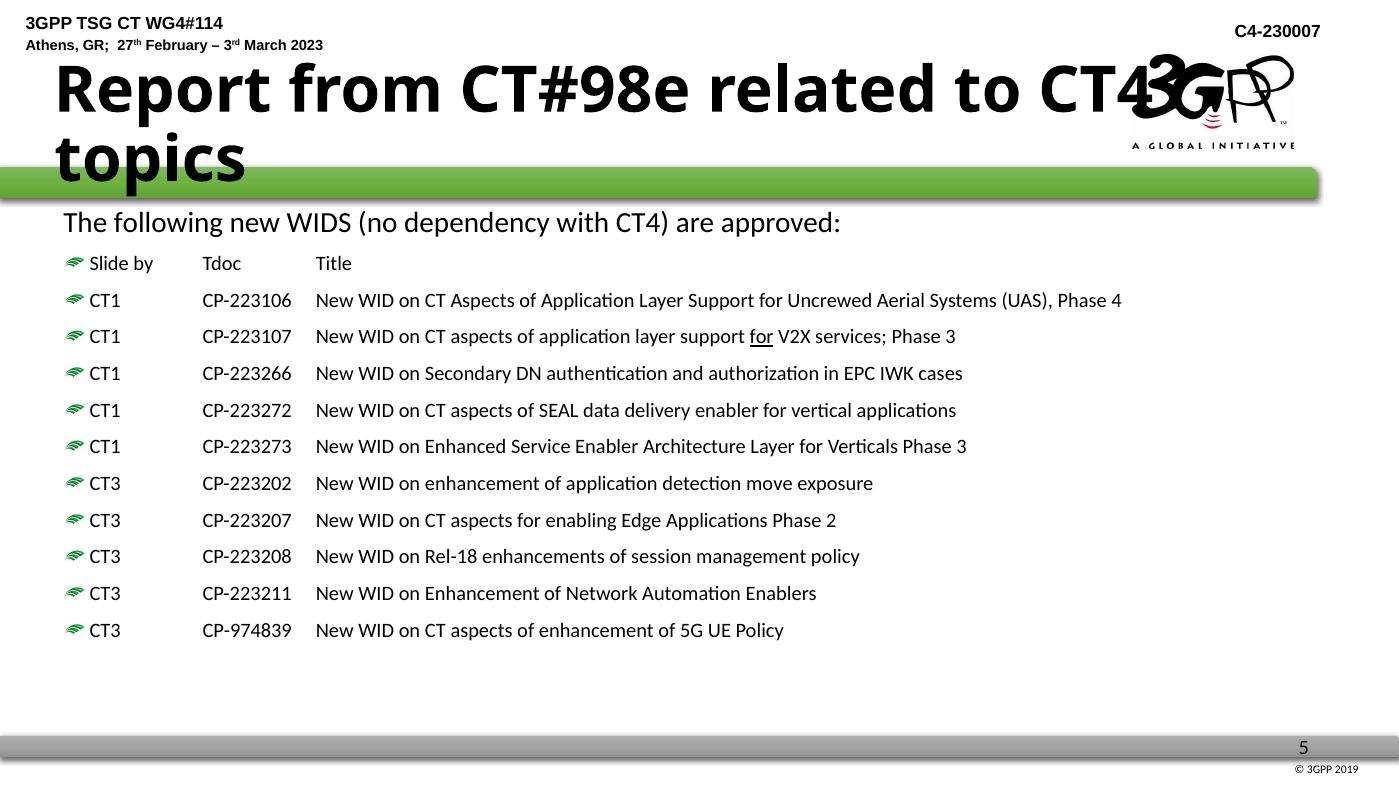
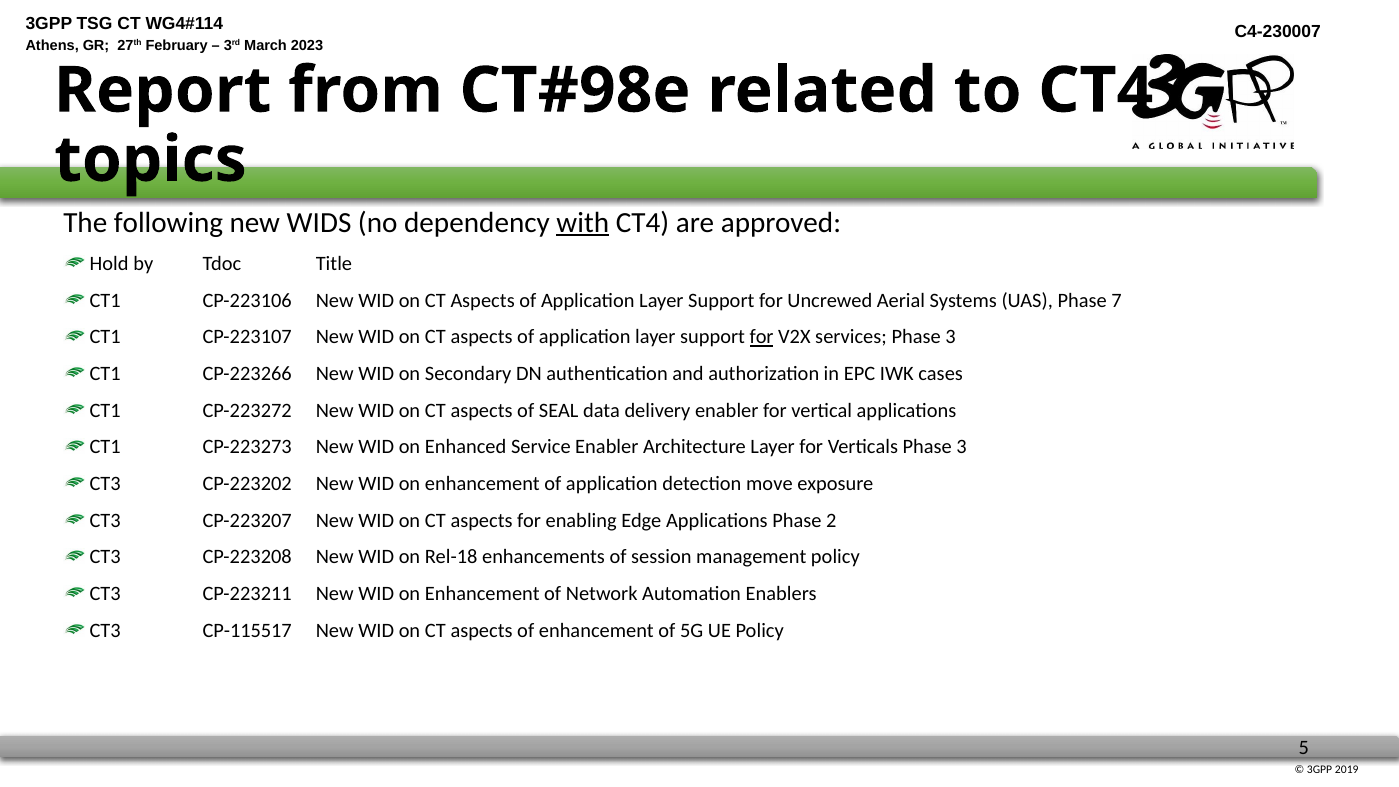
with underline: none -> present
Slide: Slide -> Hold
4: 4 -> 7
CP-974839: CP-974839 -> CP-115517
